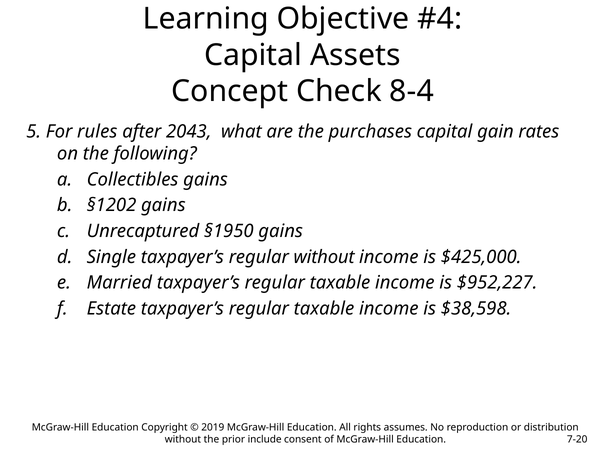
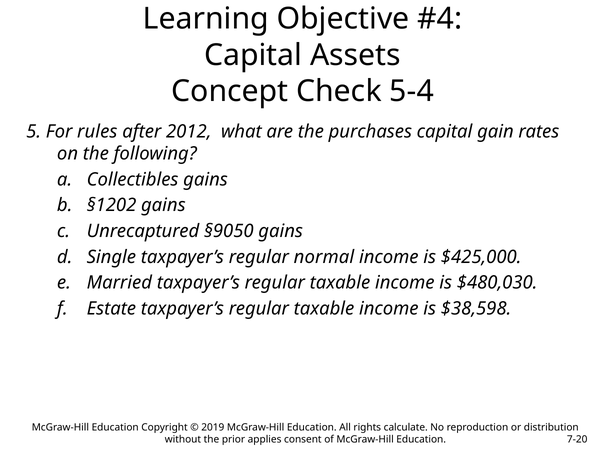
8-4: 8-4 -> 5-4
2043: 2043 -> 2012
§1950: §1950 -> §9050
regular without: without -> normal
$952,227: $952,227 -> $480,030
assumes: assumes -> calculate
include: include -> applies
